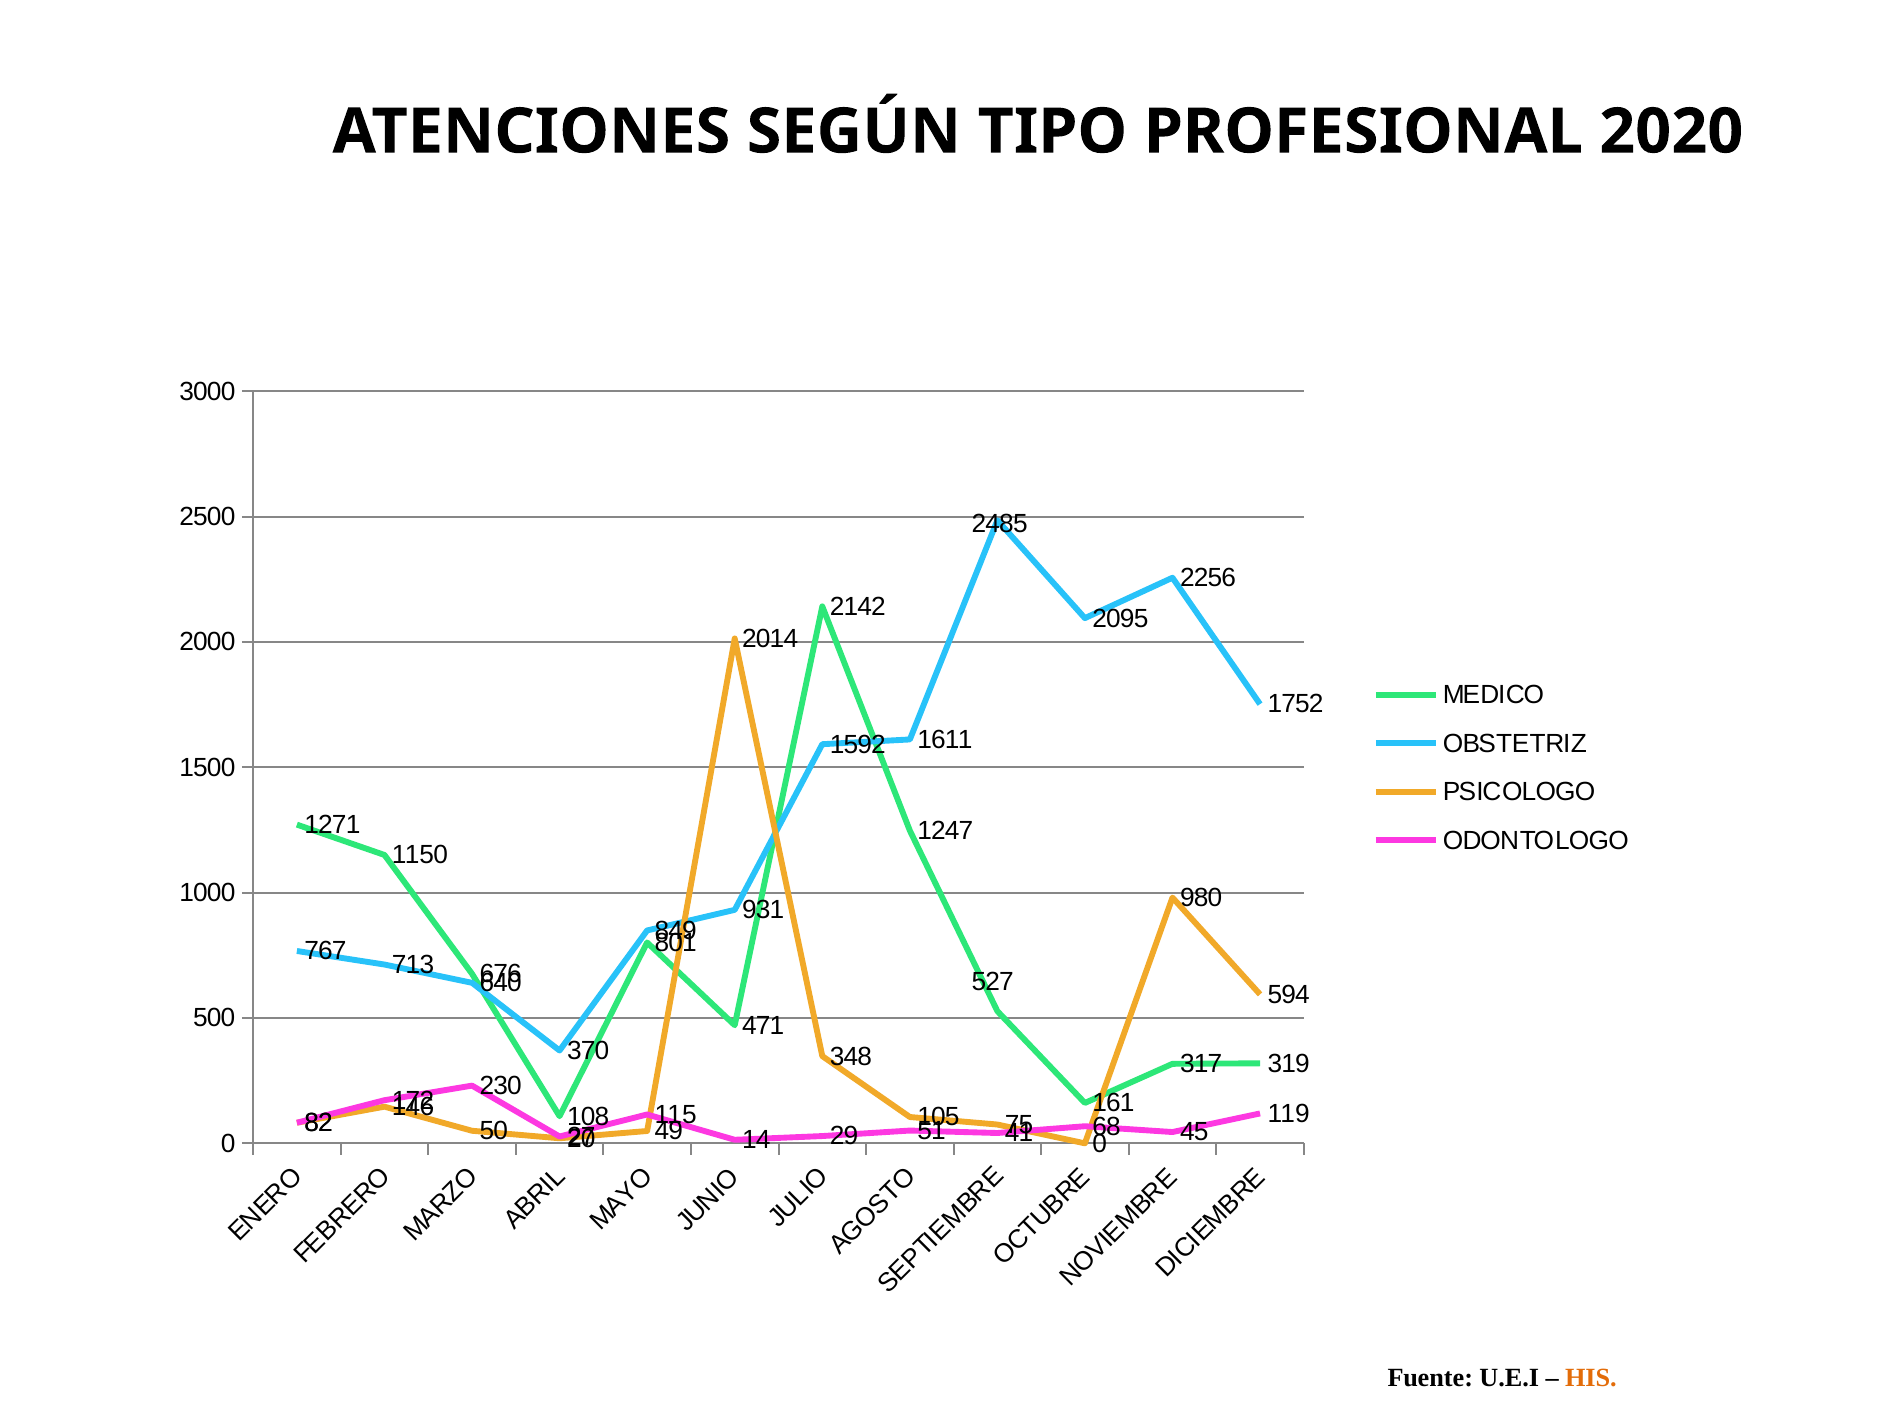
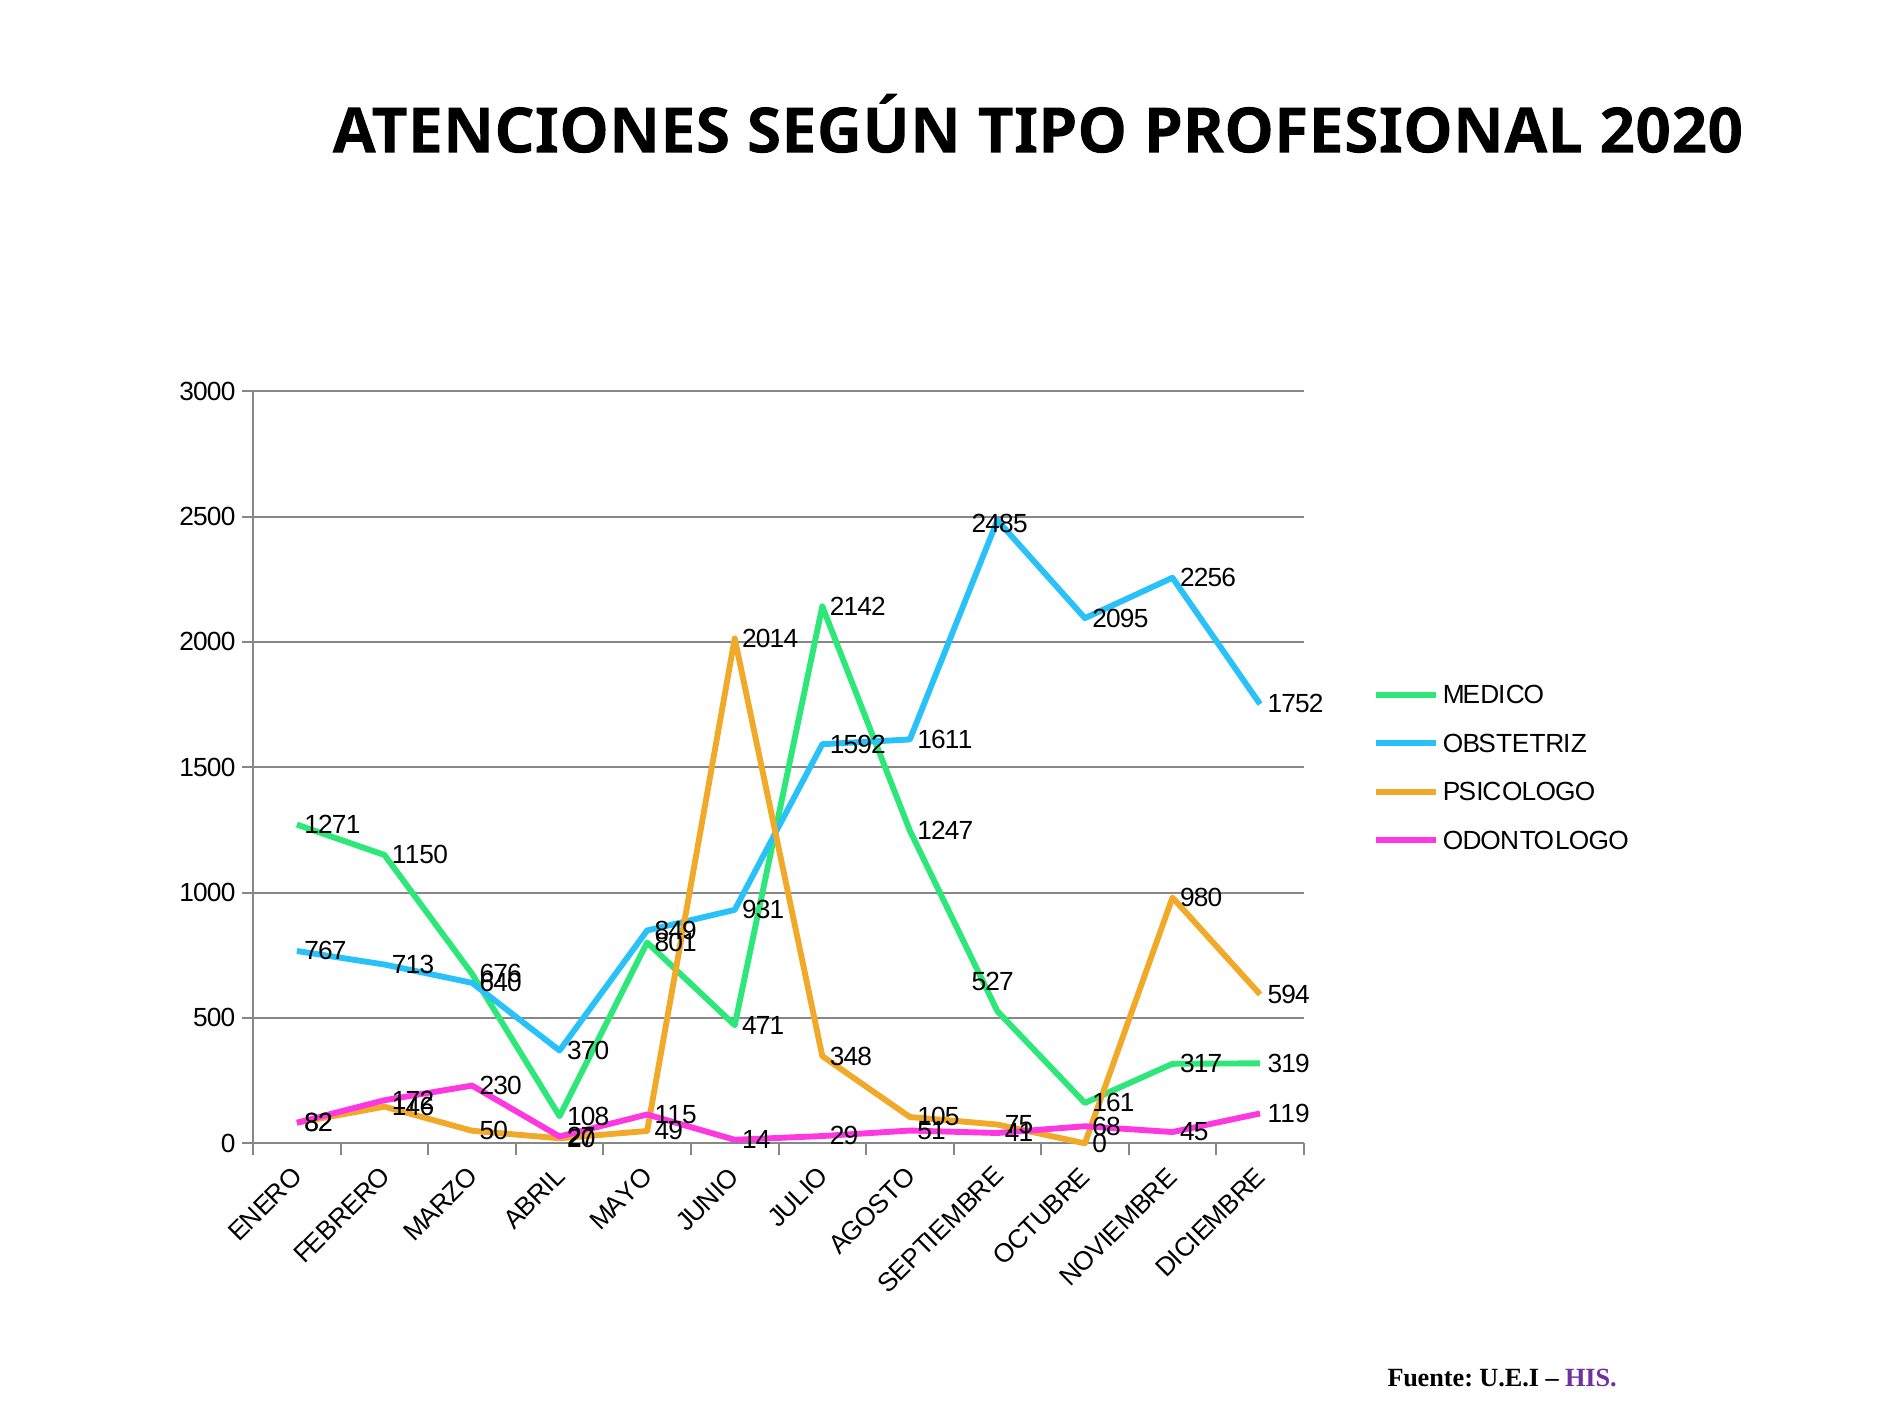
HIS colour: orange -> purple
